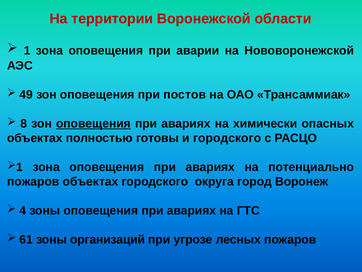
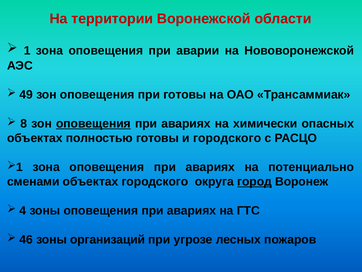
при постов: постов -> готовы
пожаров at (33, 181): пожаров -> сменами
город underline: none -> present
61: 61 -> 46
